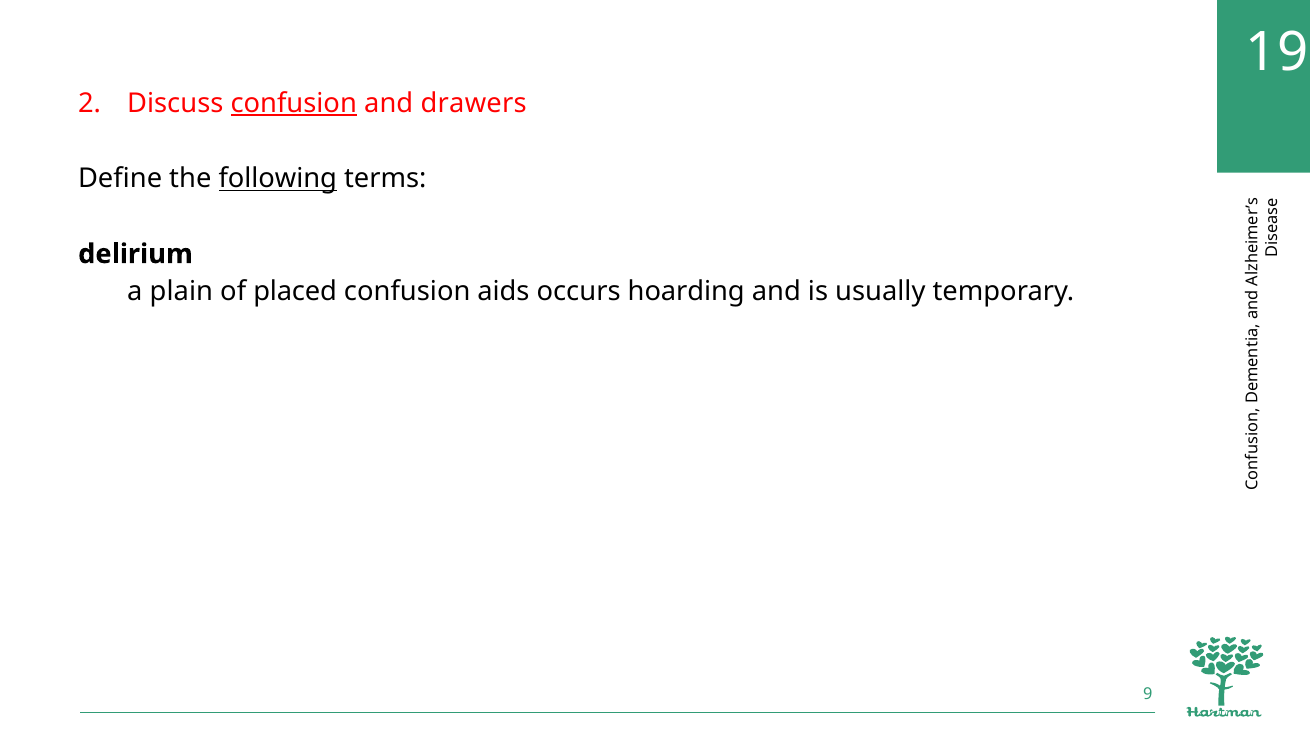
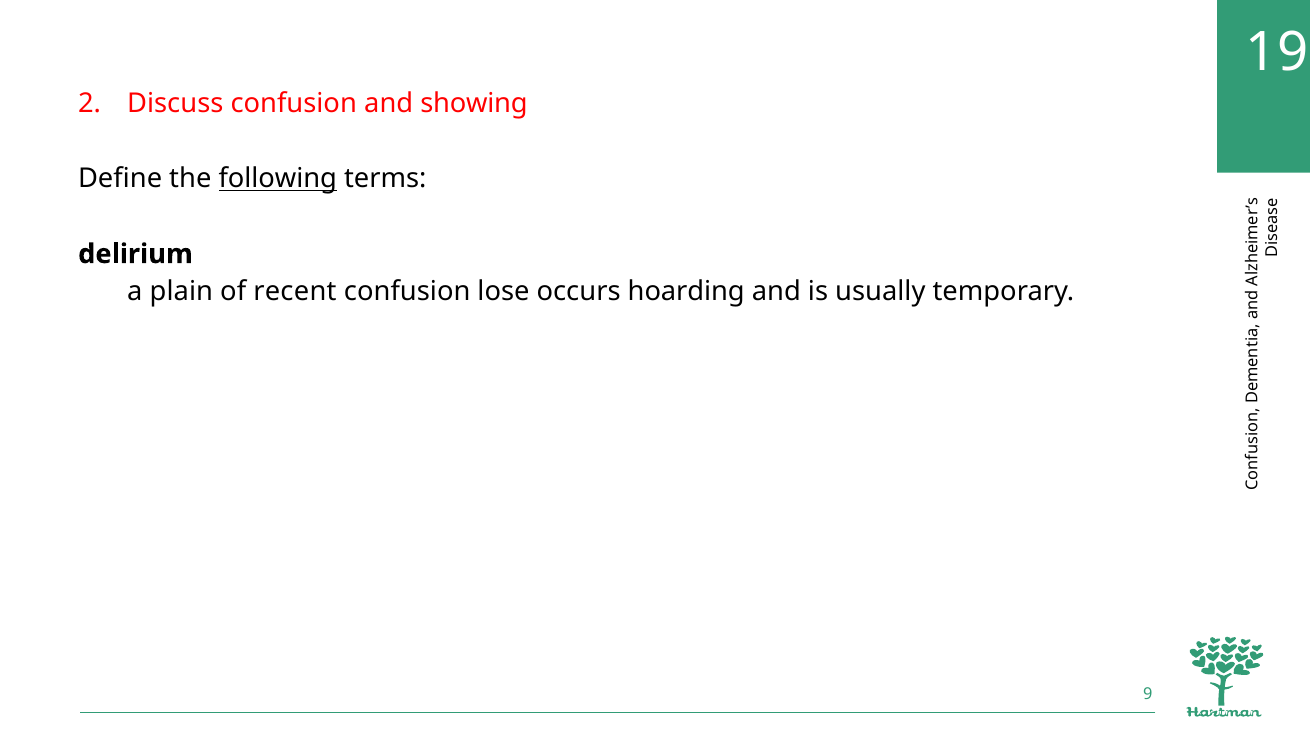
confusion at (294, 103) underline: present -> none
drawers: drawers -> showing
placed: placed -> recent
aids: aids -> lose
